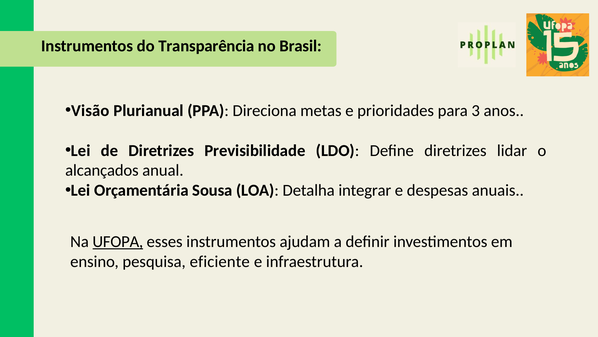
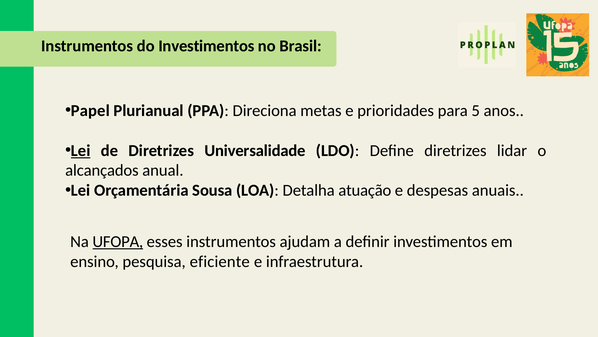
do Transparência: Transparência -> Investimentos
Visão: Visão -> Papel
3: 3 -> 5
Lei at (81, 150) underline: none -> present
Previsibilidade: Previsibilidade -> Universalidade
integrar: integrar -> atuação
